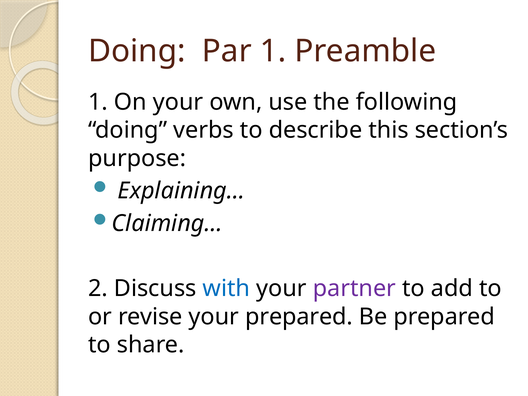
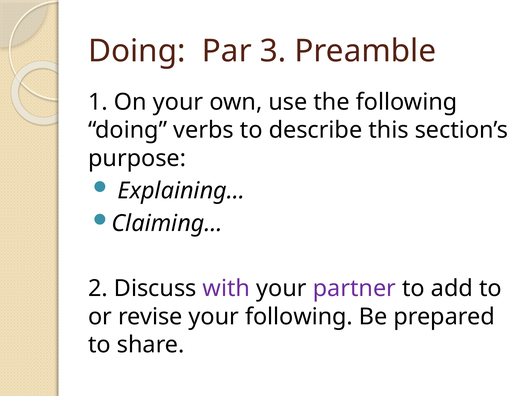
Par 1: 1 -> 3
with colour: blue -> purple
your prepared: prepared -> following
